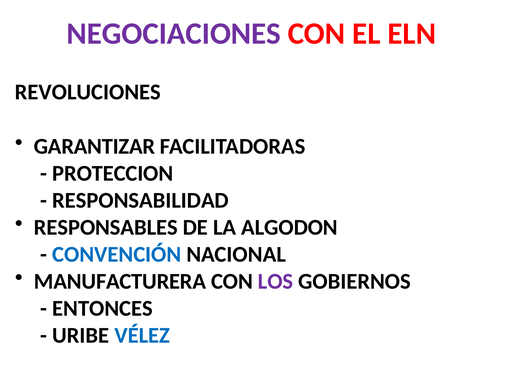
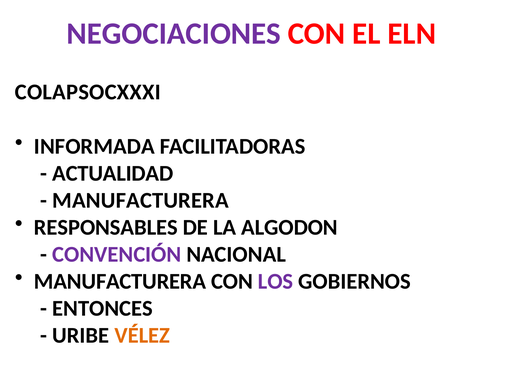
REVOLUCIONES: REVOLUCIONES -> COLAPSOCXXXI
GARANTIZAR: GARANTIZAR -> INFORMADA
PROTECCION: PROTECCION -> ACTUALIDAD
RESPONSABILIDAD at (141, 200): RESPONSABILIDAD -> MANUFACTURERA
CONVENCIÓN colour: blue -> purple
VÉLEZ colour: blue -> orange
